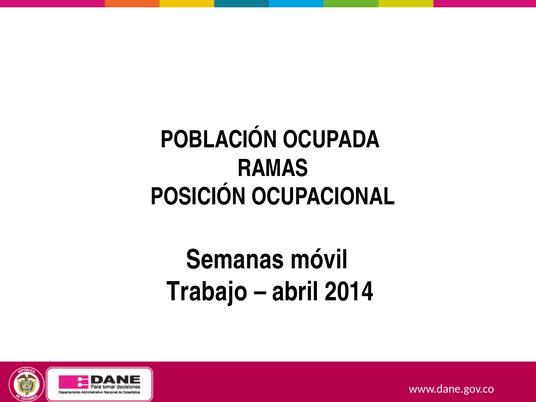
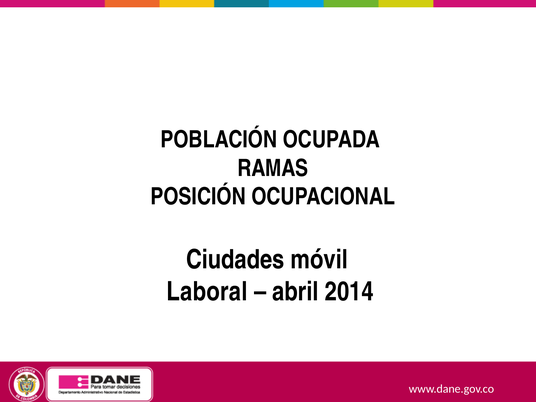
Semanas: Semanas -> Ciudades
Trabajo: Trabajo -> Laboral
